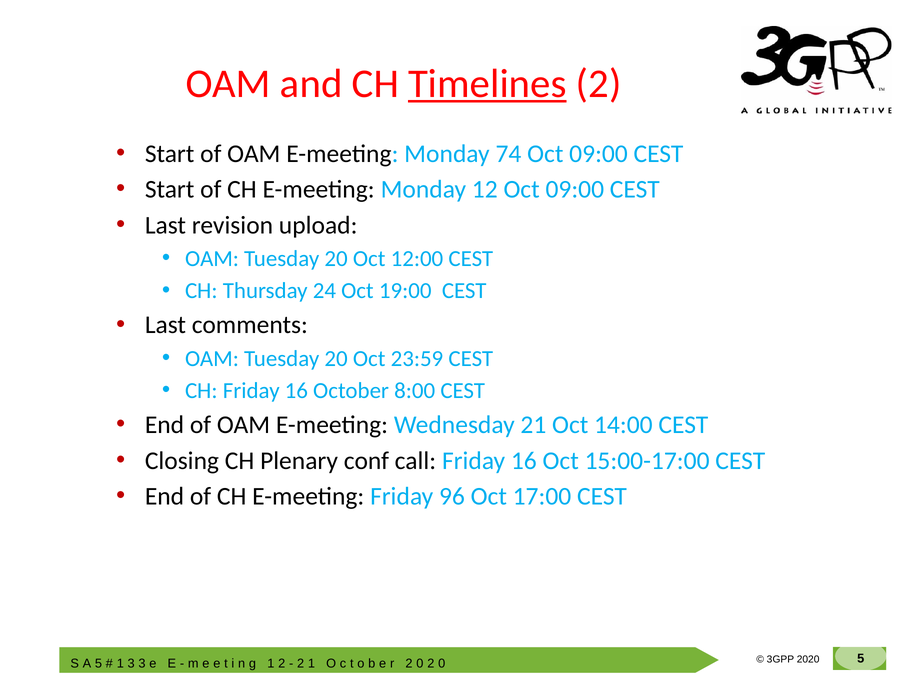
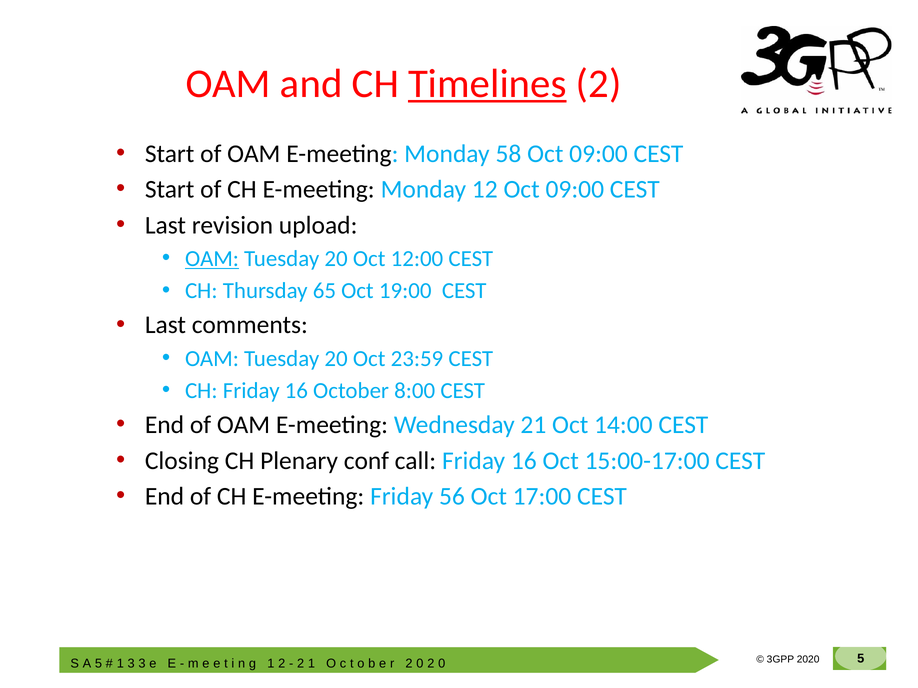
74: 74 -> 58
OAM at (212, 259) underline: none -> present
24: 24 -> 65
96: 96 -> 56
